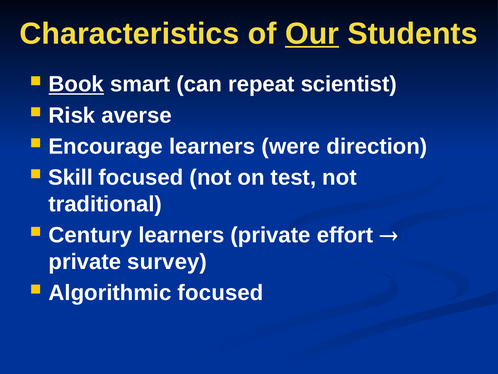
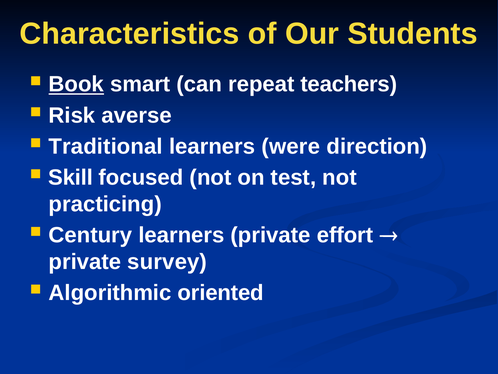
Our underline: present -> none
scientist: scientist -> teachers
Encourage: Encourage -> Traditional
traditional: traditional -> practicing
Algorithmic focused: focused -> oriented
